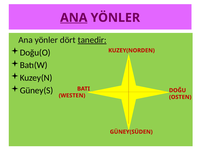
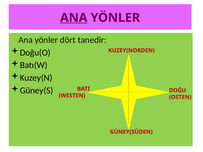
tanedir underline: present -> none
